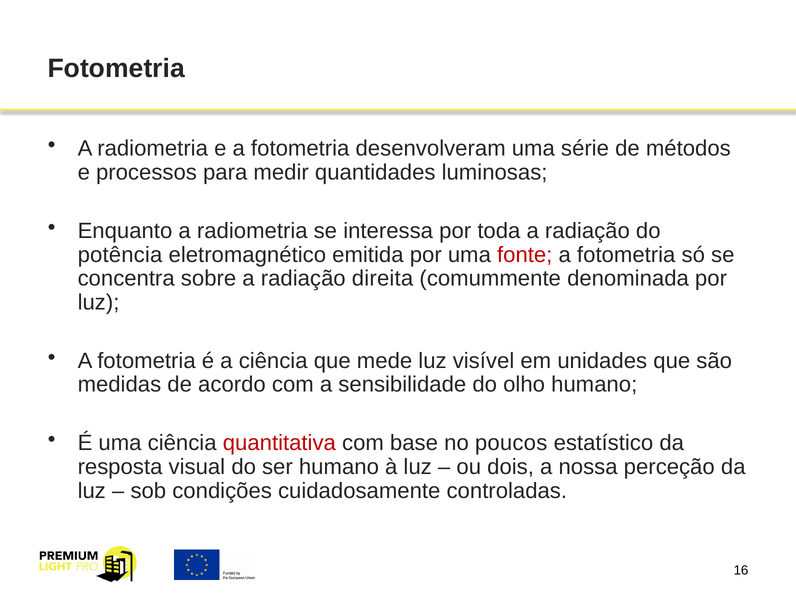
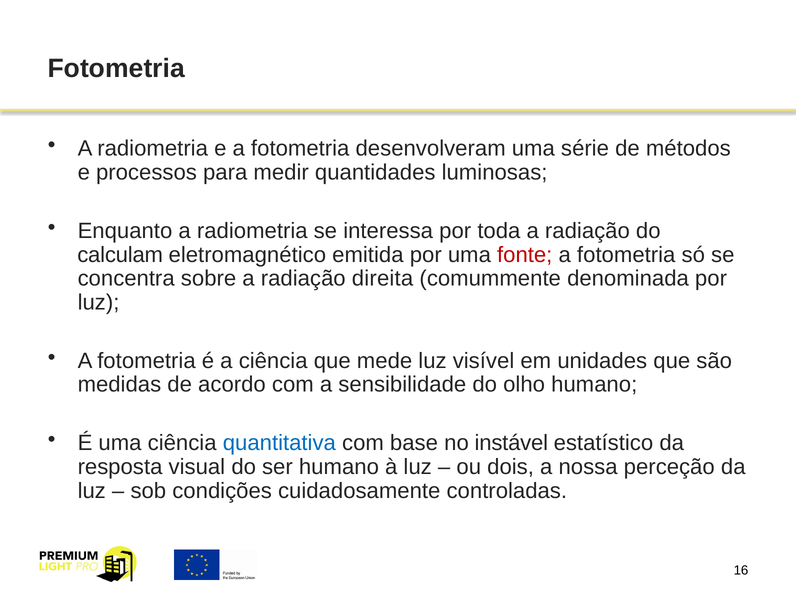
potência: potência -> calculam
quantitativa colour: red -> blue
poucos: poucos -> instável
